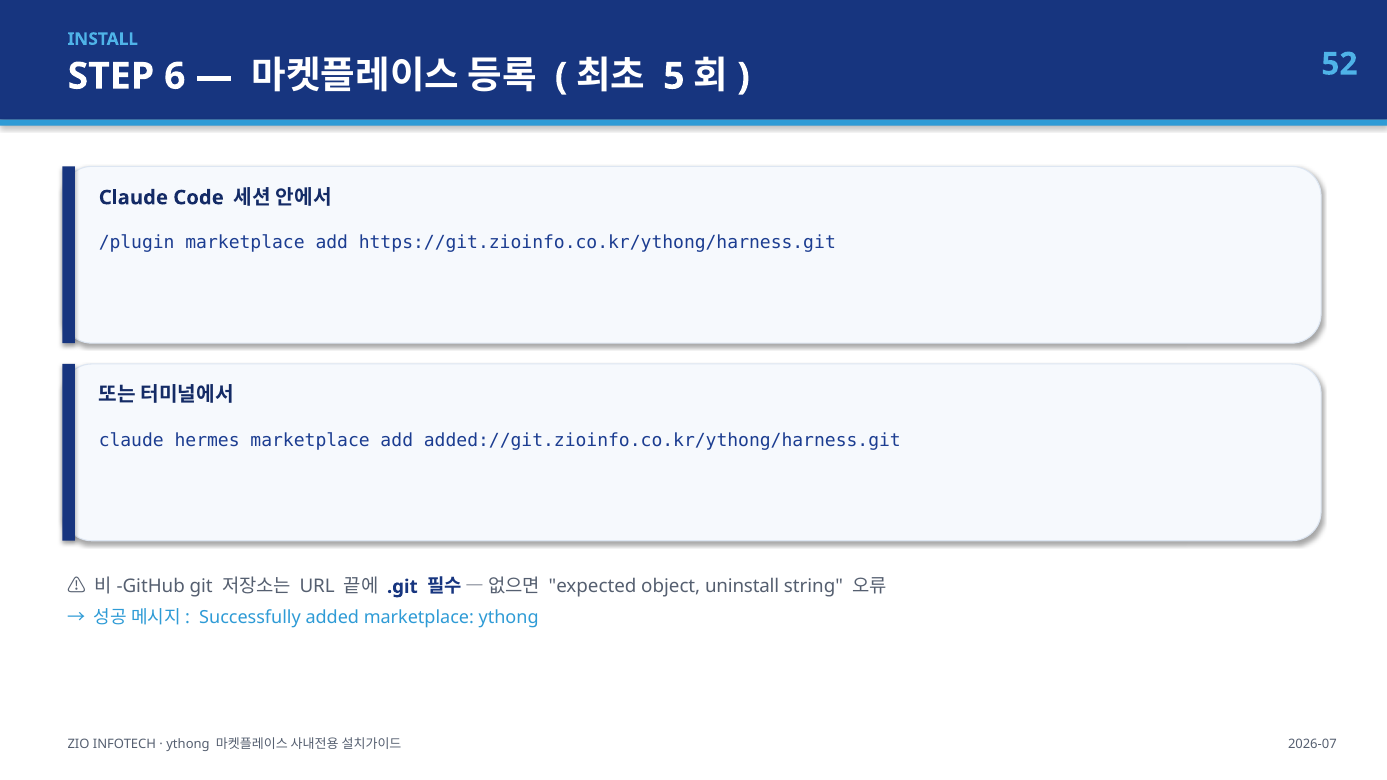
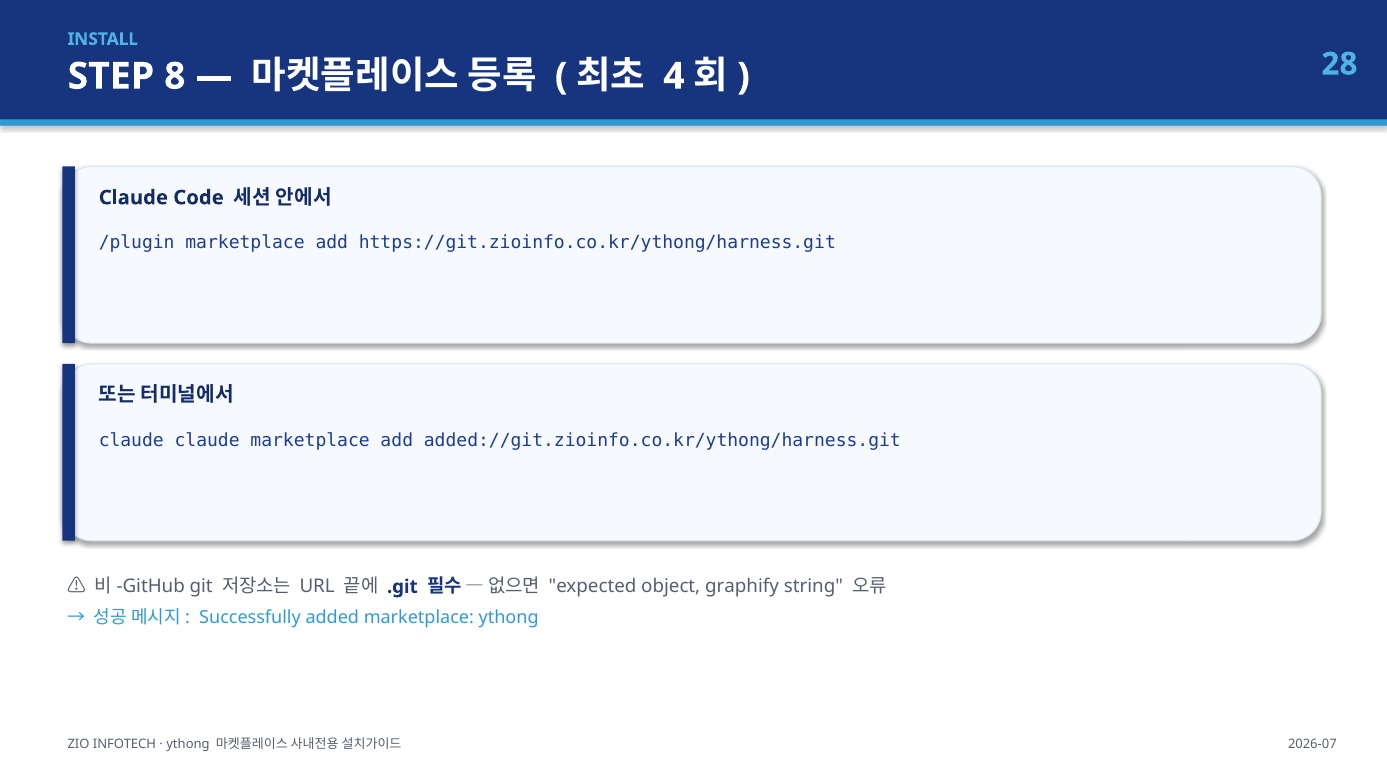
6: 6 -> 8
5: 5 -> 4
52: 52 -> 28
claude hermes: hermes -> claude
uninstall: uninstall -> graphify
